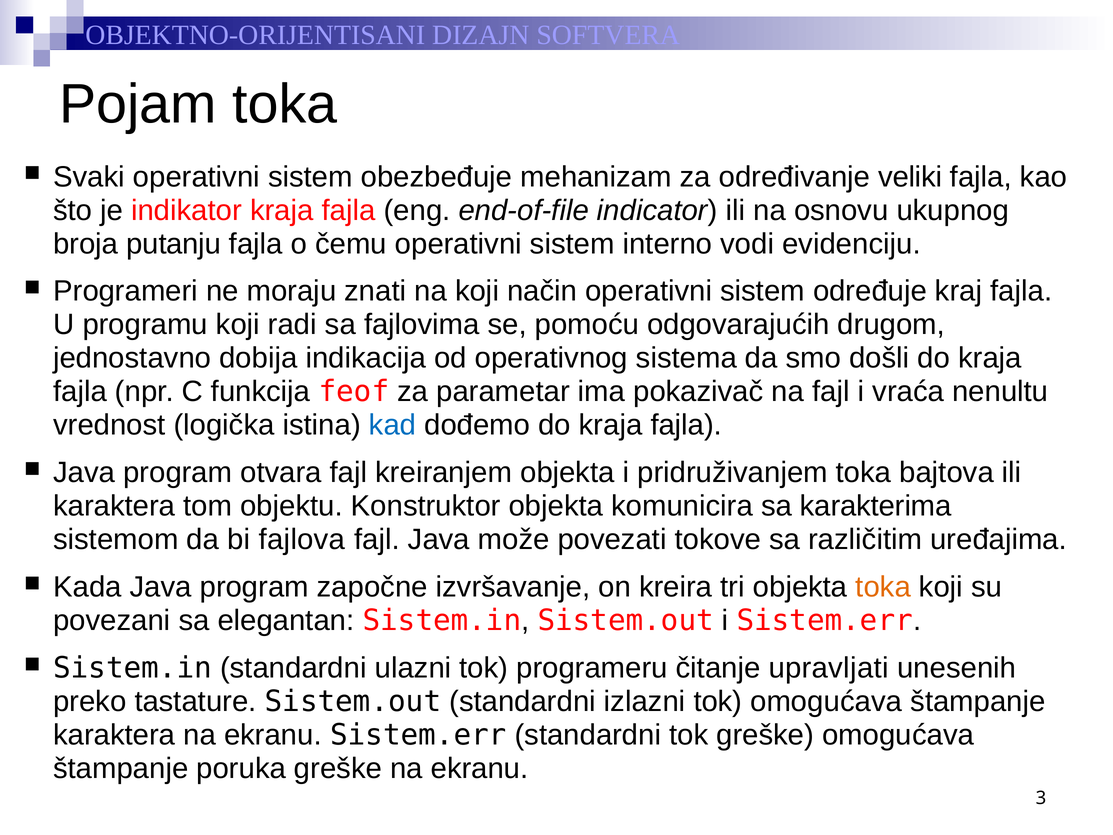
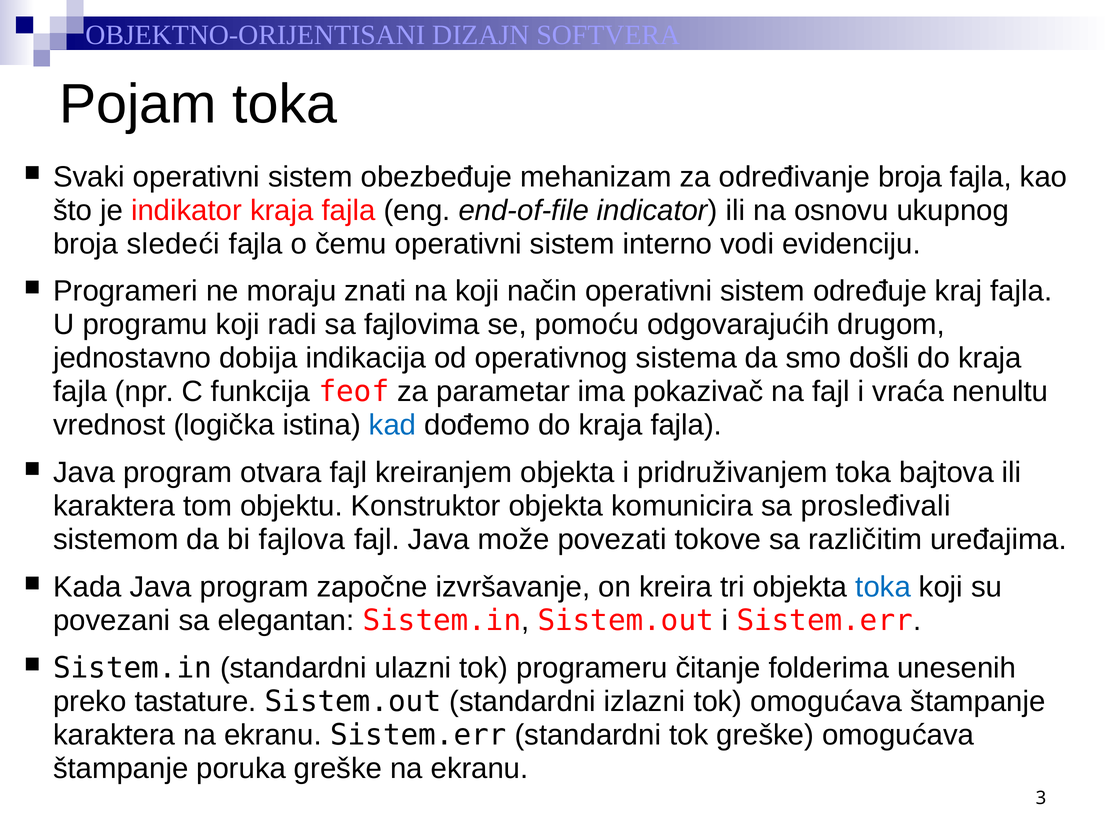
određivanje veliki: veliki -> broja
putanju: putanju -> sledeći
karakterima: karakterima -> prosleđivali
toka at (883, 587) colour: orange -> blue
upravljati: upravljati -> folderima
